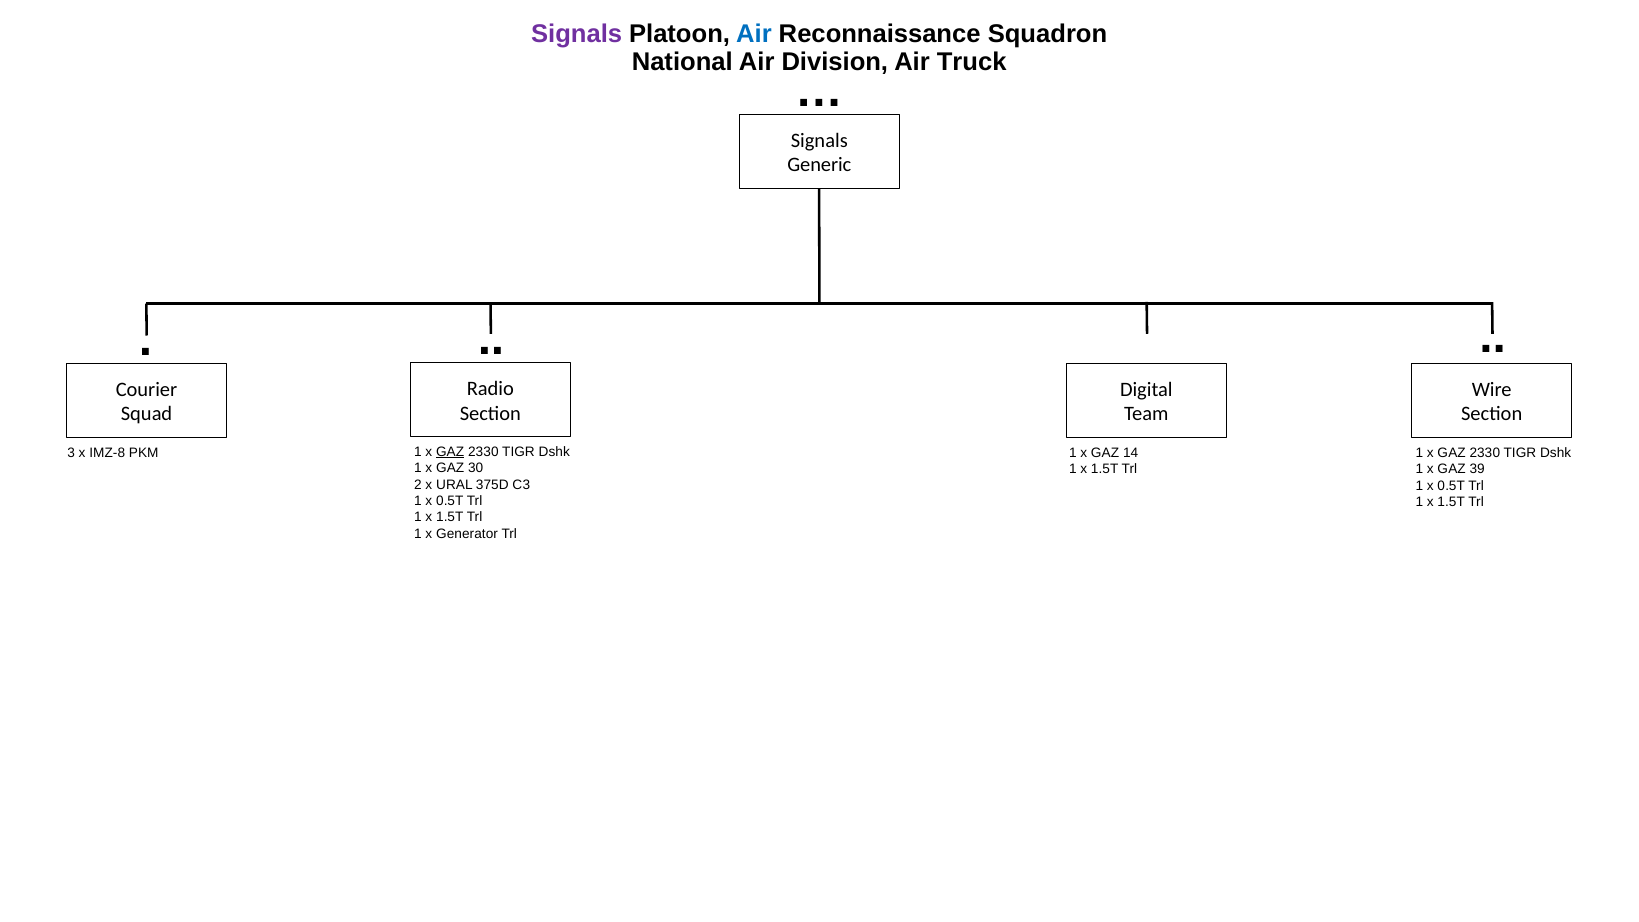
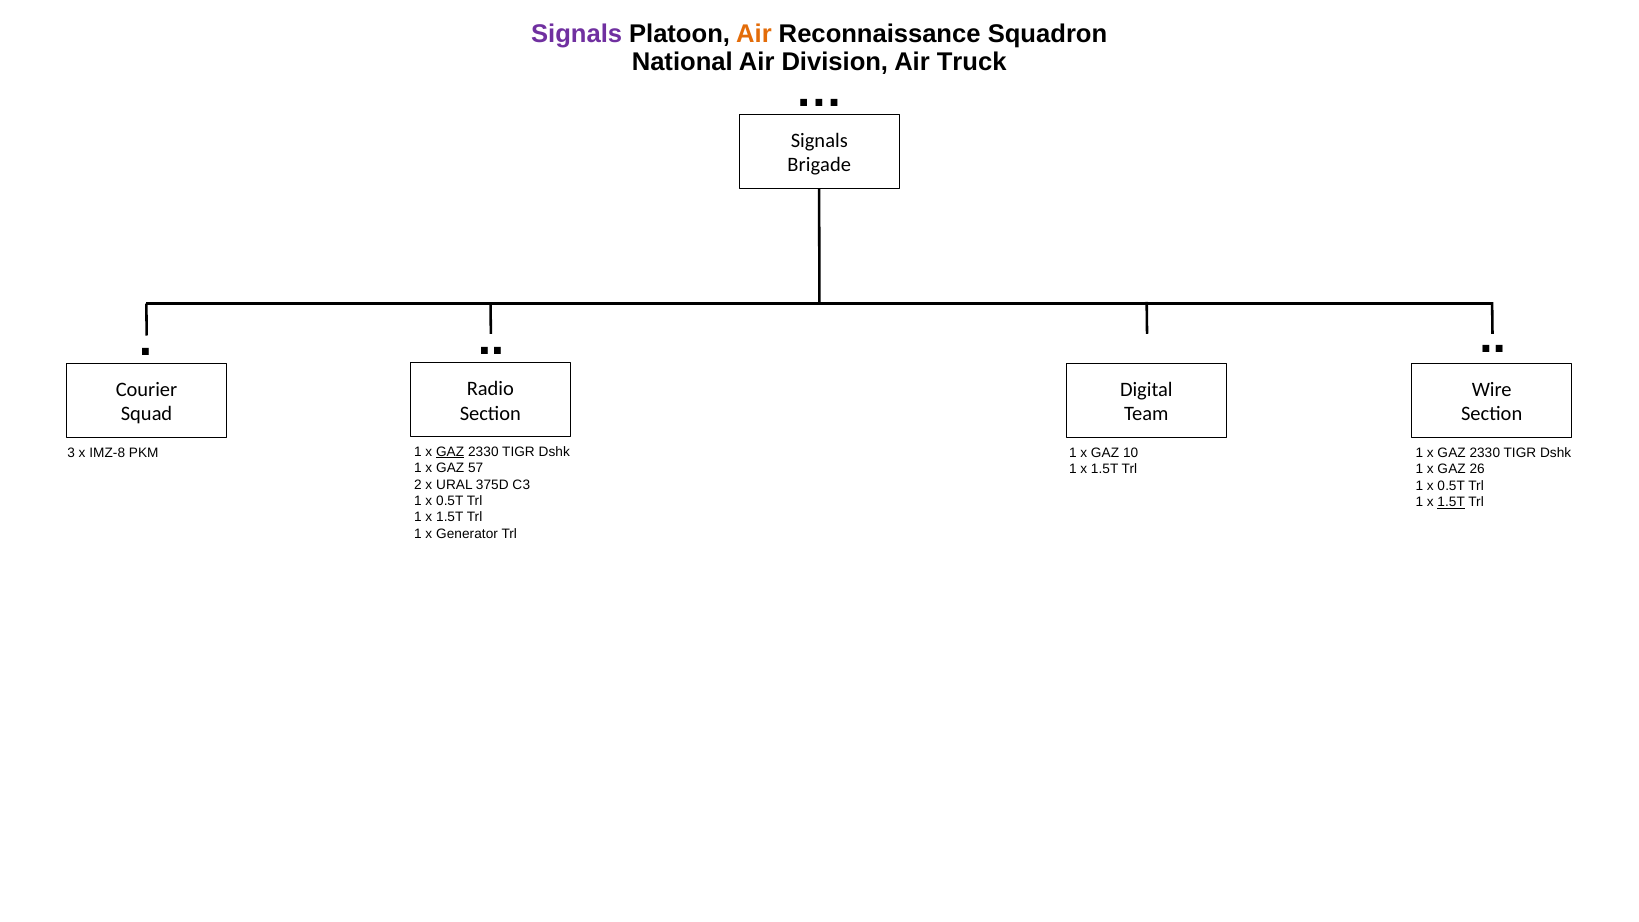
Air at (754, 34) colour: blue -> orange
Generic: Generic -> Brigade
14: 14 -> 10
30: 30 -> 57
39: 39 -> 26
1.5T at (1451, 502) underline: none -> present
